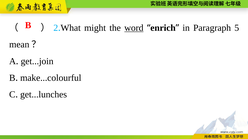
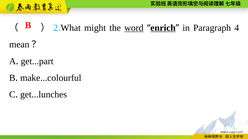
enrich underline: none -> present
5: 5 -> 4
get...join: get...join -> get...part
